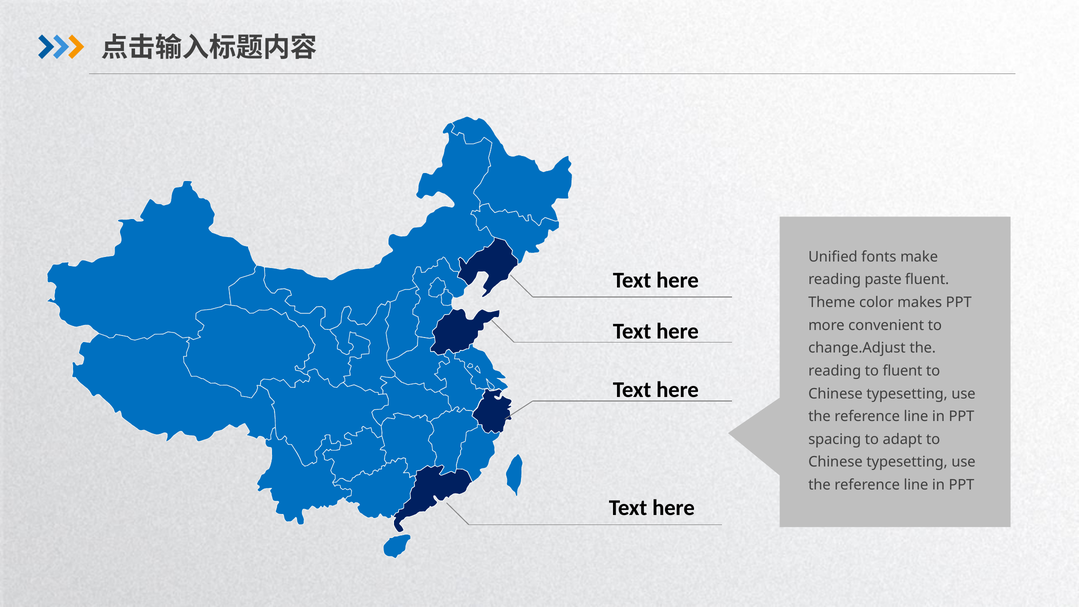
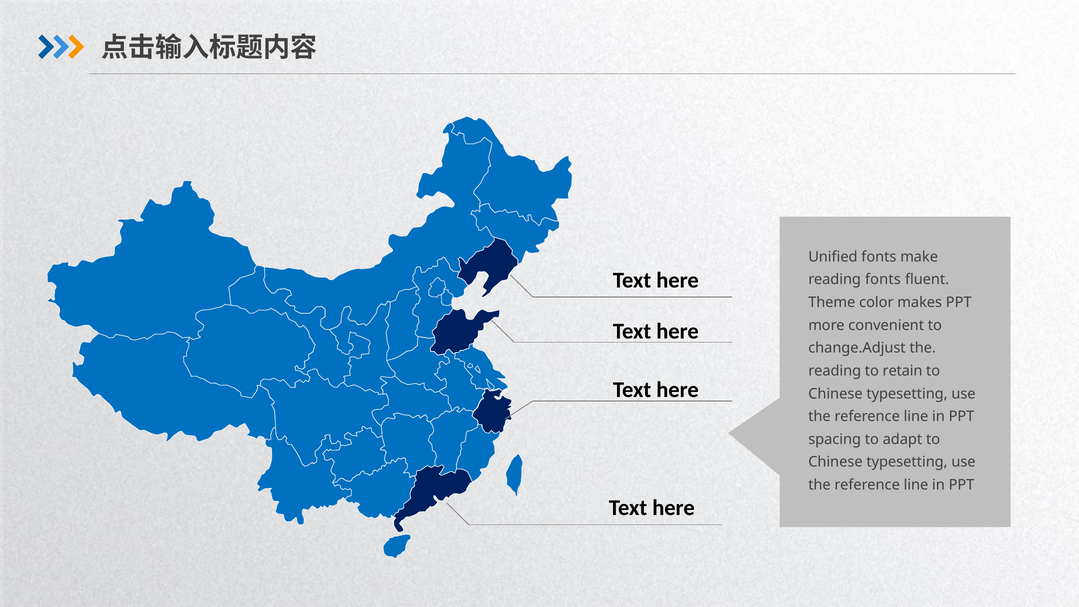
reading paste: paste -> fonts
to fluent: fluent -> retain
